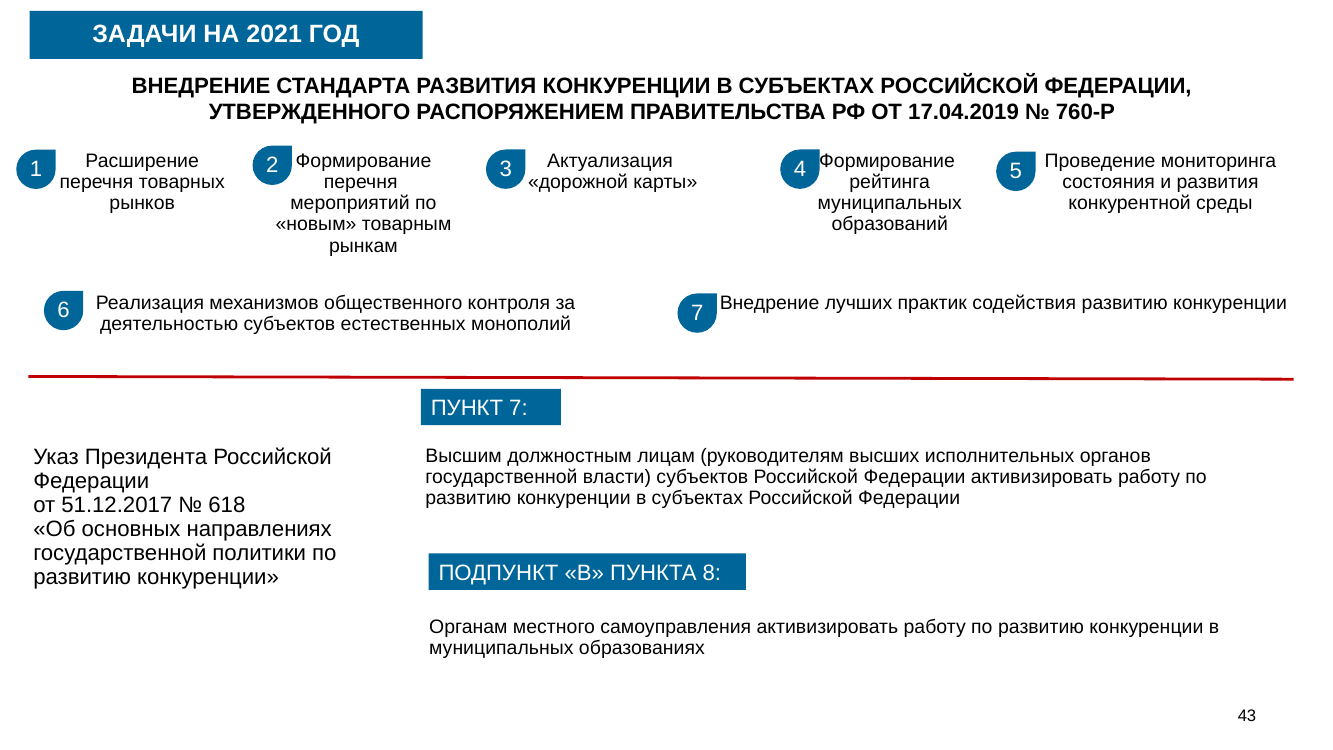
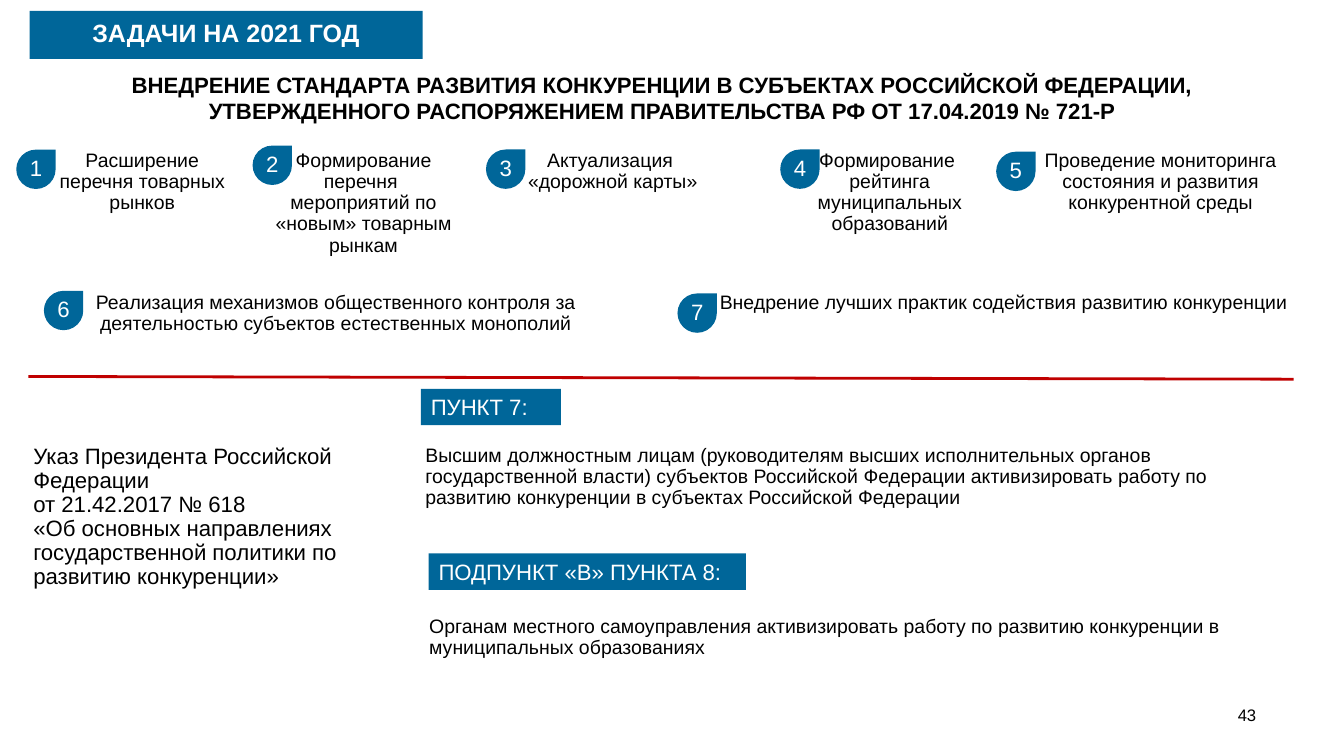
760-Р: 760-Р -> 721-Р
51.12.2017: 51.12.2017 -> 21.42.2017
